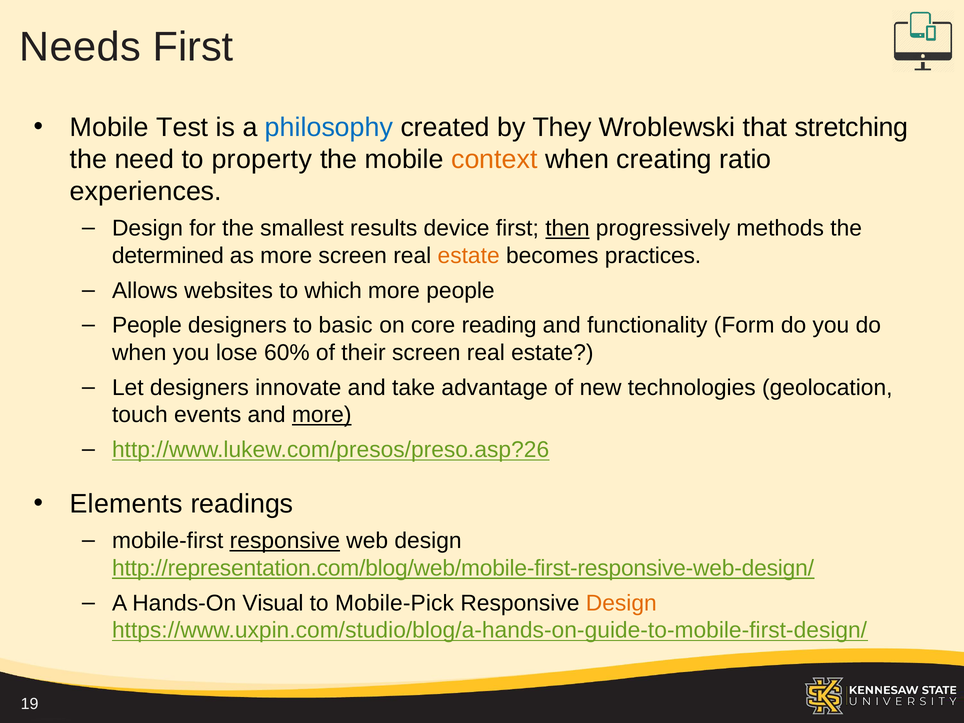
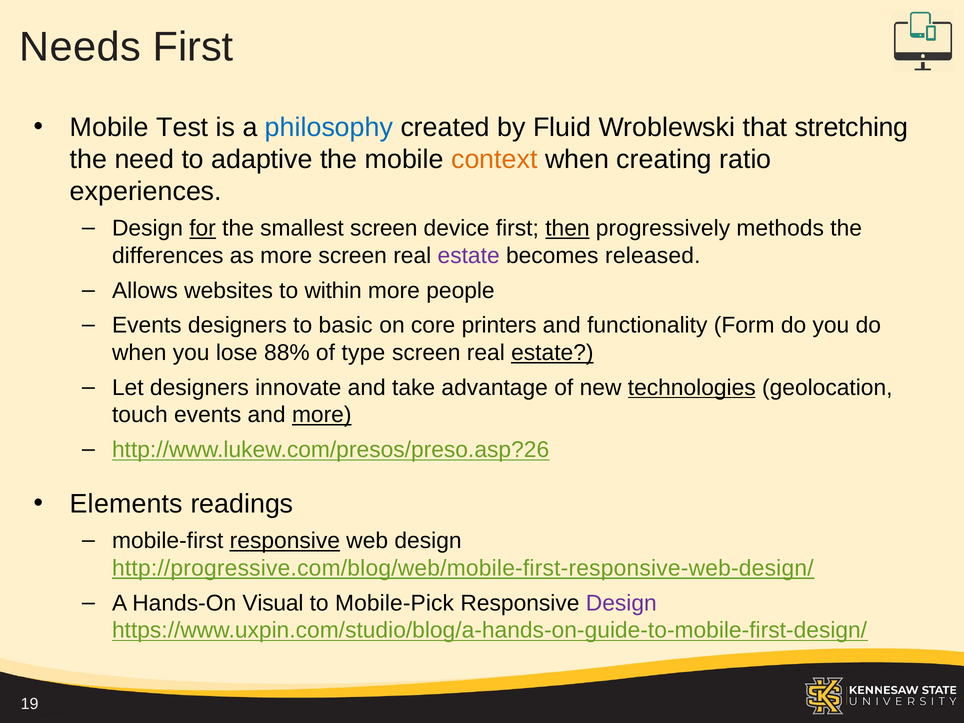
They: They -> Fluid
property: property -> adaptive
for underline: none -> present
smallest results: results -> screen
determined: determined -> differences
estate at (469, 256) colour: orange -> purple
practices: practices -> released
which: which -> within
People at (147, 325): People -> Events
reading: reading -> printers
60%: 60% -> 88%
their: their -> type
estate at (552, 353) underline: none -> present
technologies underline: none -> present
http://representation.com/blog/web/mobile-first-responsive-web-design/: http://representation.com/blog/web/mobile-first-responsive-web-design/ -> http://progressive.com/blog/web/mobile-first-responsive-web-design/
Design at (621, 603) colour: orange -> purple
